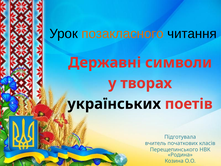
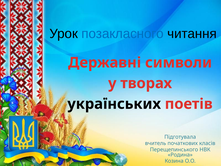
позакласного colour: orange -> blue
